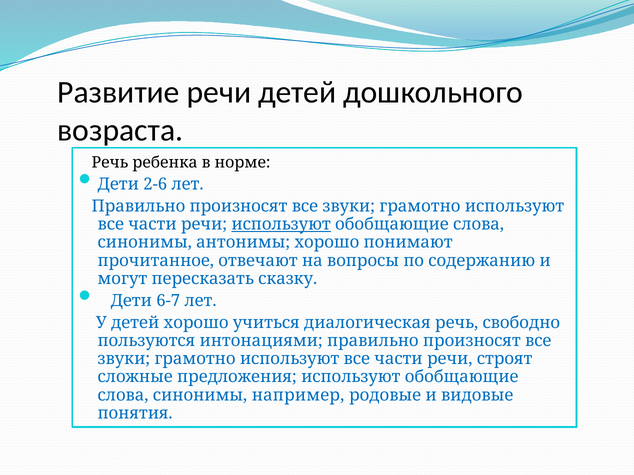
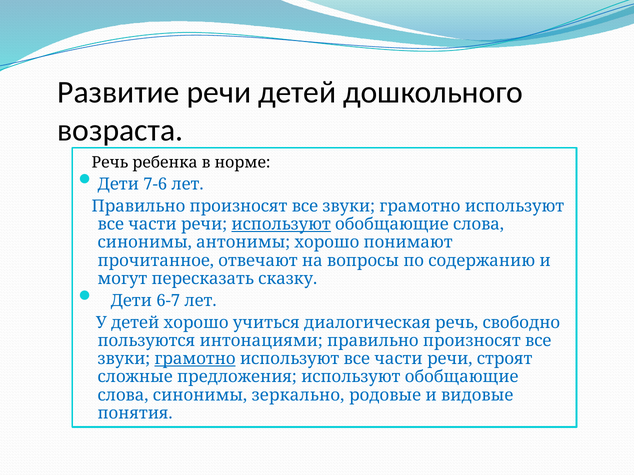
2-6: 2-6 -> 7-6
грамотно at (195, 359) underline: none -> present
например: например -> зеркально
